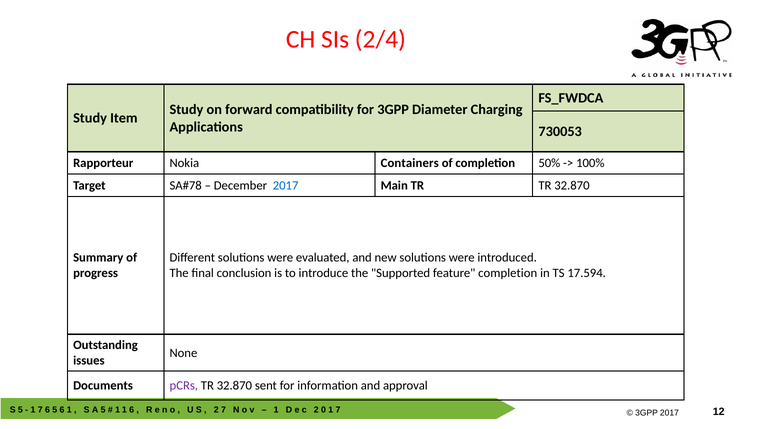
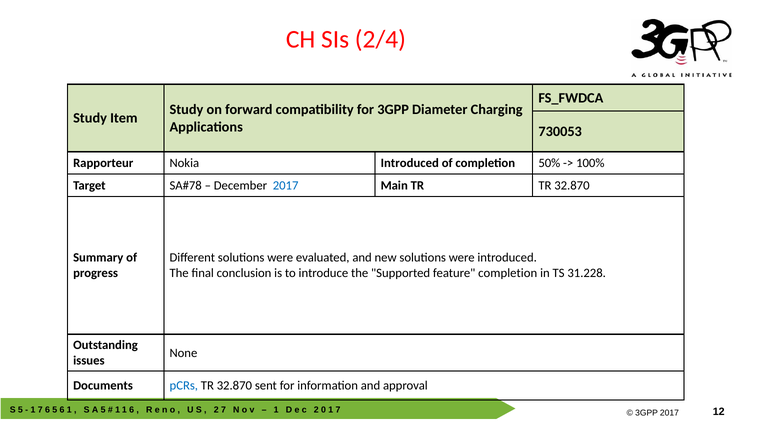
Nokia Containers: Containers -> Introduced
17.594: 17.594 -> 31.228
pCRs colour: purple -> blue
